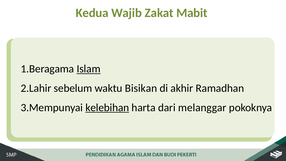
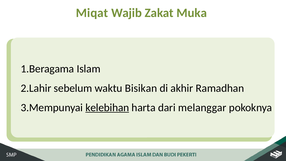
Kedua: Kedua -> Miqat
Mabit: Mabit -> Muka
Islam underline: present -> none
